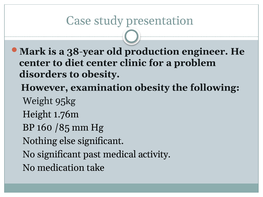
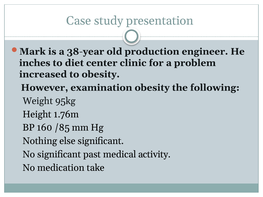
center at (35, 63): center -> inches
disorders: disorders -> increased
